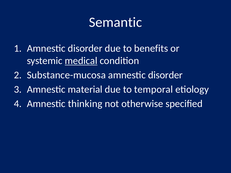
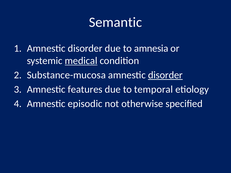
benefits: benefits -> amnesia
disorder at (165, 75) underline: none -> present
material: material -> features
thinking: thinking -> episodic
